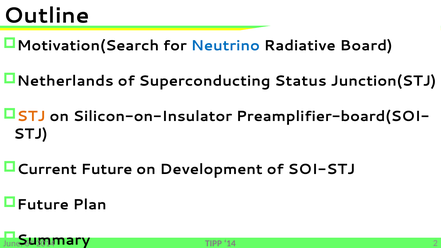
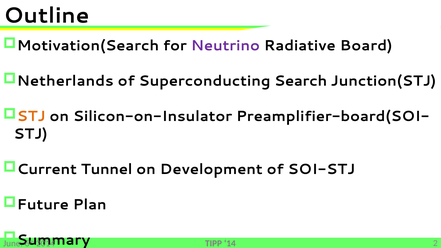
Neutrino colour: blue -> purple
Status: Status -> Search
Current Future: Future -> Tunnel
